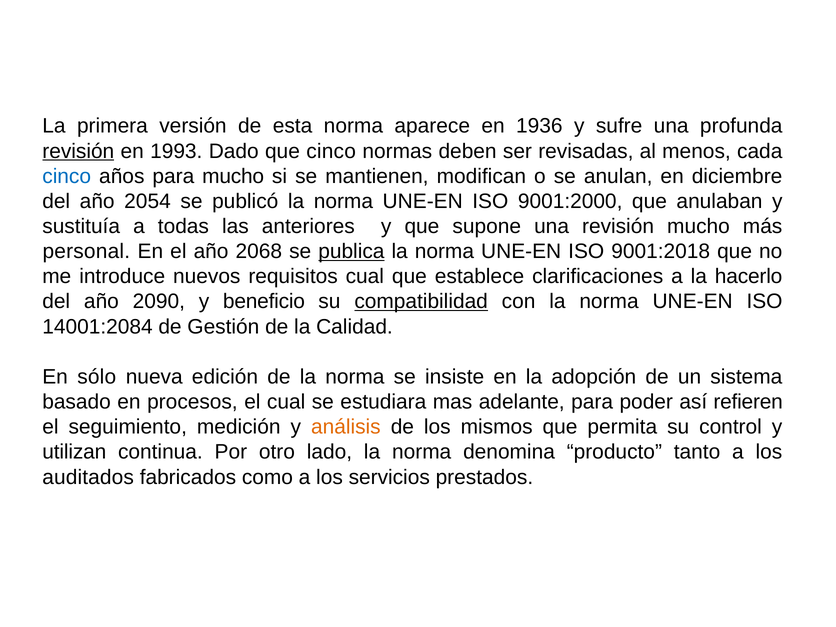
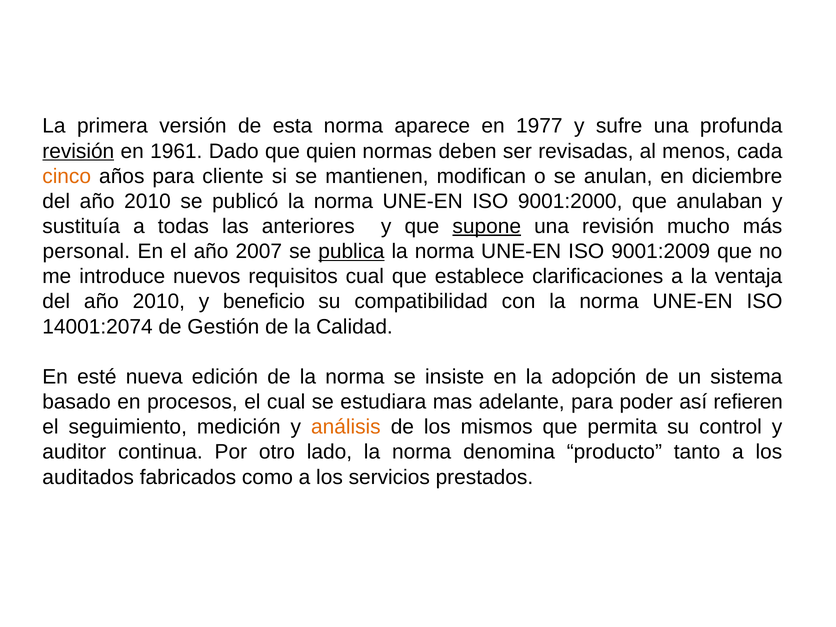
1936: 1936 -> 1977
1993: 1993 -> 1961
que cinco: cinco -> quien
cinco at (67, 176) colour: blue -> orange
para mucho: mucho -> cliente
2054 at (147, 201): 2054 -> 2010
supone underline: none -> present
2068: 2068 -> 2007
9001:2018: 9001:2018 -> 9001:2009
hacerlo: hacerlo -> ventaja
2090 at (159, 302): 2090 -> 2010
compatibilidad underline: present -> none
14001:2084: 14001:2084 -> 14001:2074
sólo: sólo -> esté
utilizan: utilizan -> auditor
